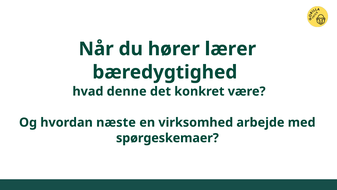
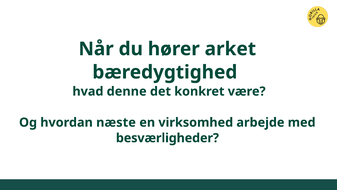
lærer: lærer -> arket
spørgeskemaer: spørgeskemaer -> besværligheder
